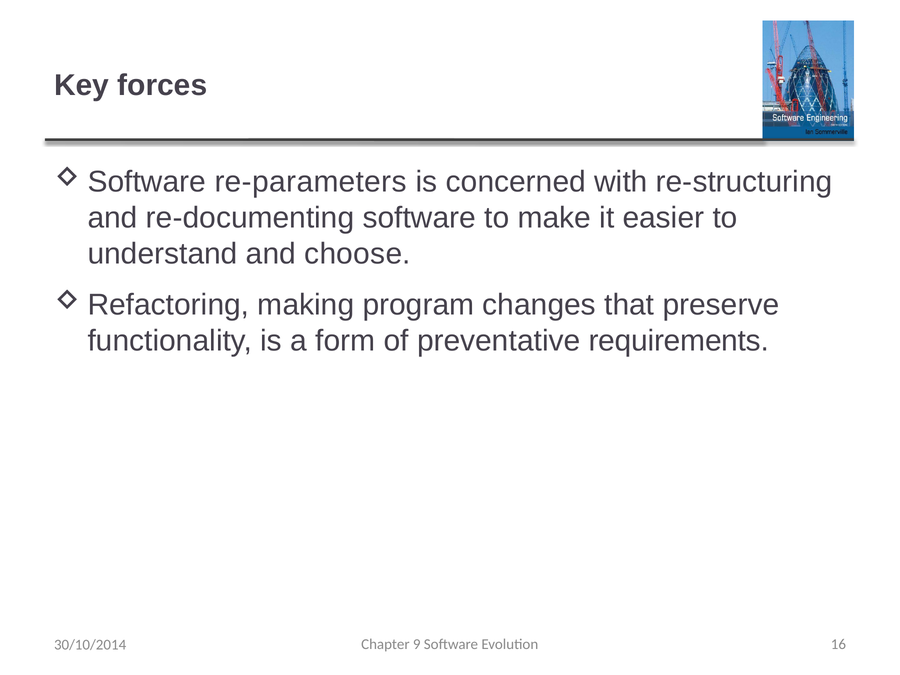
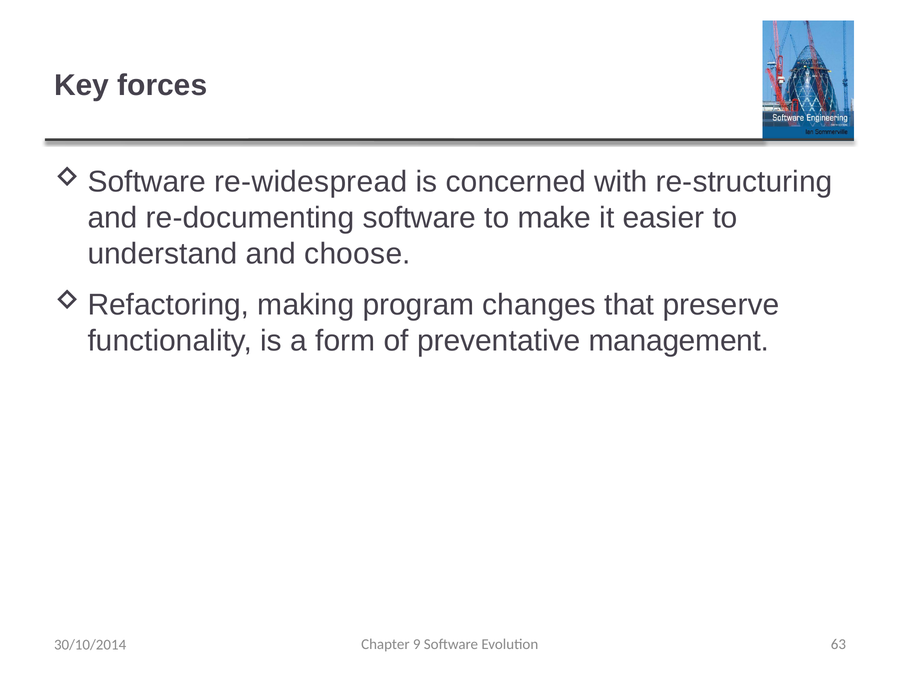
re-parameters: re-parameters -> re-widespread
requirements: requirements -> management
16: 16 -> 63
